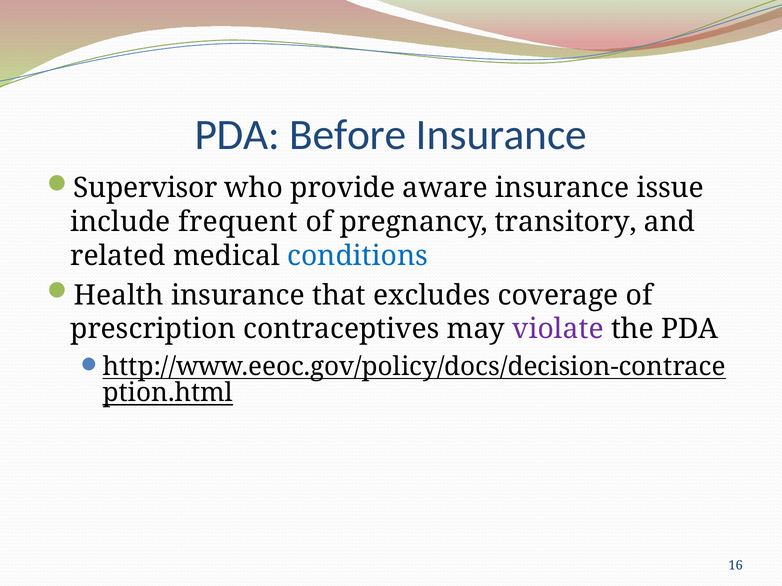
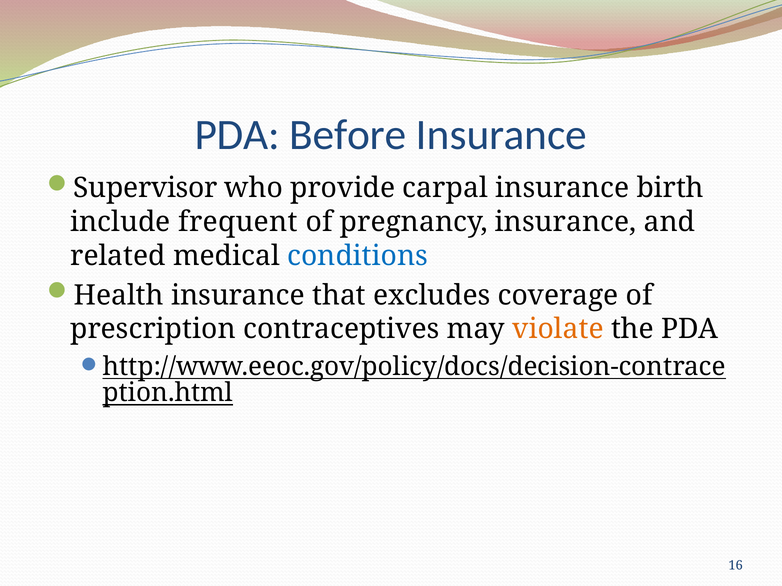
aware: aware -> carpal
issue: issue -> birth
pregnancy transitory: transitory -> insurance
violate colour: purple -> orange
